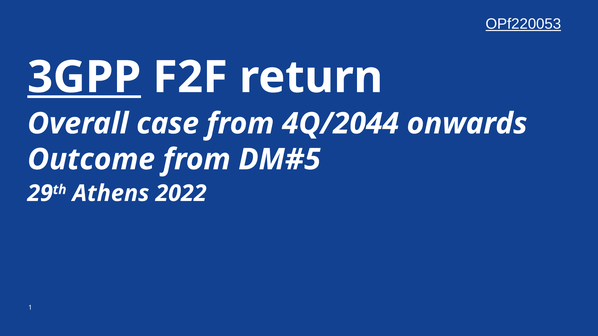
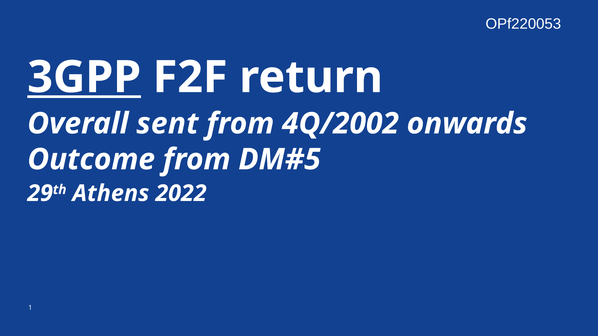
OPf220053 underline: present -> none
case: case -> sent
4Q/2044: 4Q/2044 -> 4Q/2002
